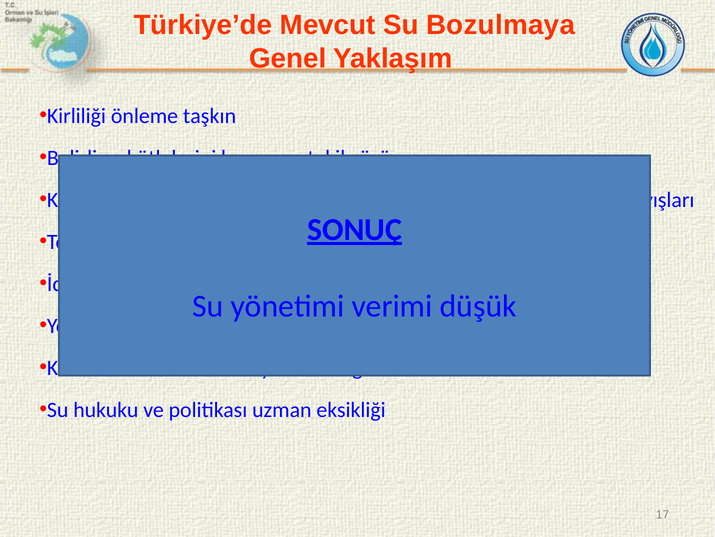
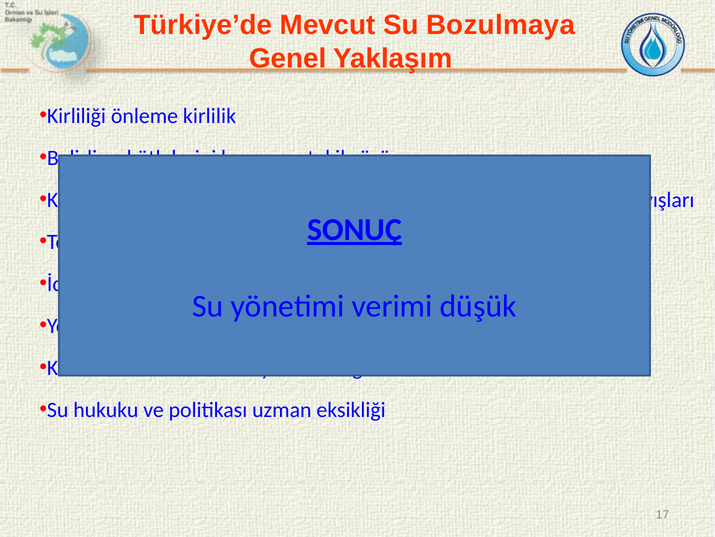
taşkın: taşkın -> kirlilik
